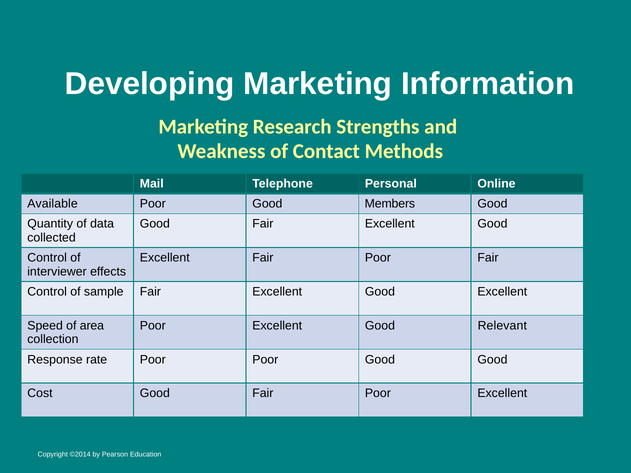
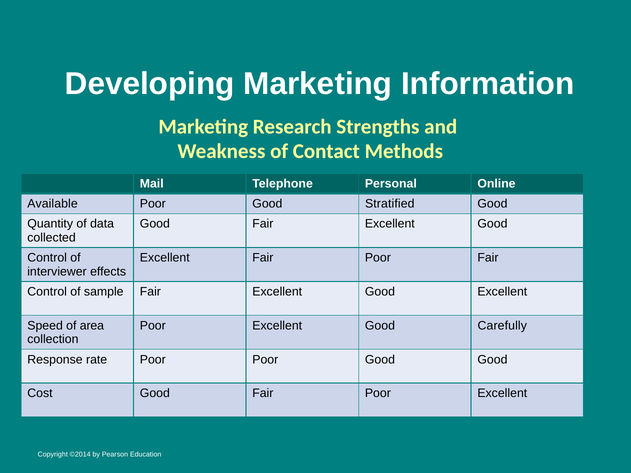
Members: Members -> Stratified
Relevant: Relevant -> Carefully
